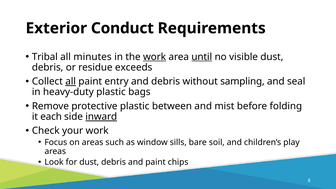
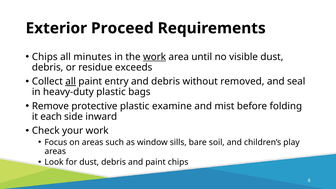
Conduct: Conduct -> Proceed
Tribal at (45, 57): Tribal -> Chips
until underline: present -> none
sampling: sampling -> removed
between: between -> examine
inward underline: present -> none
